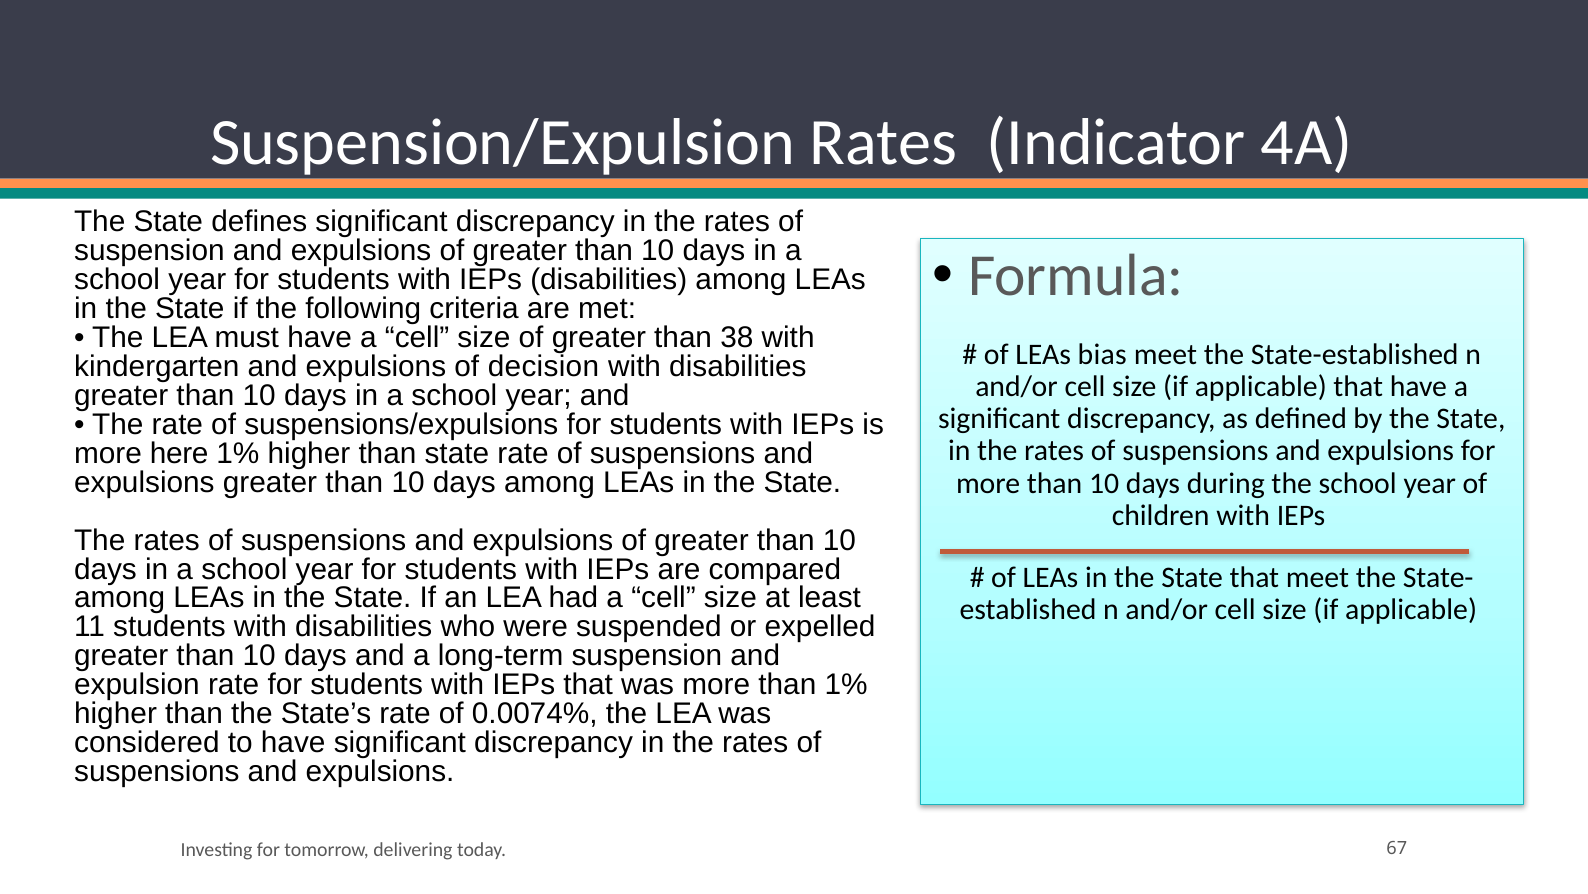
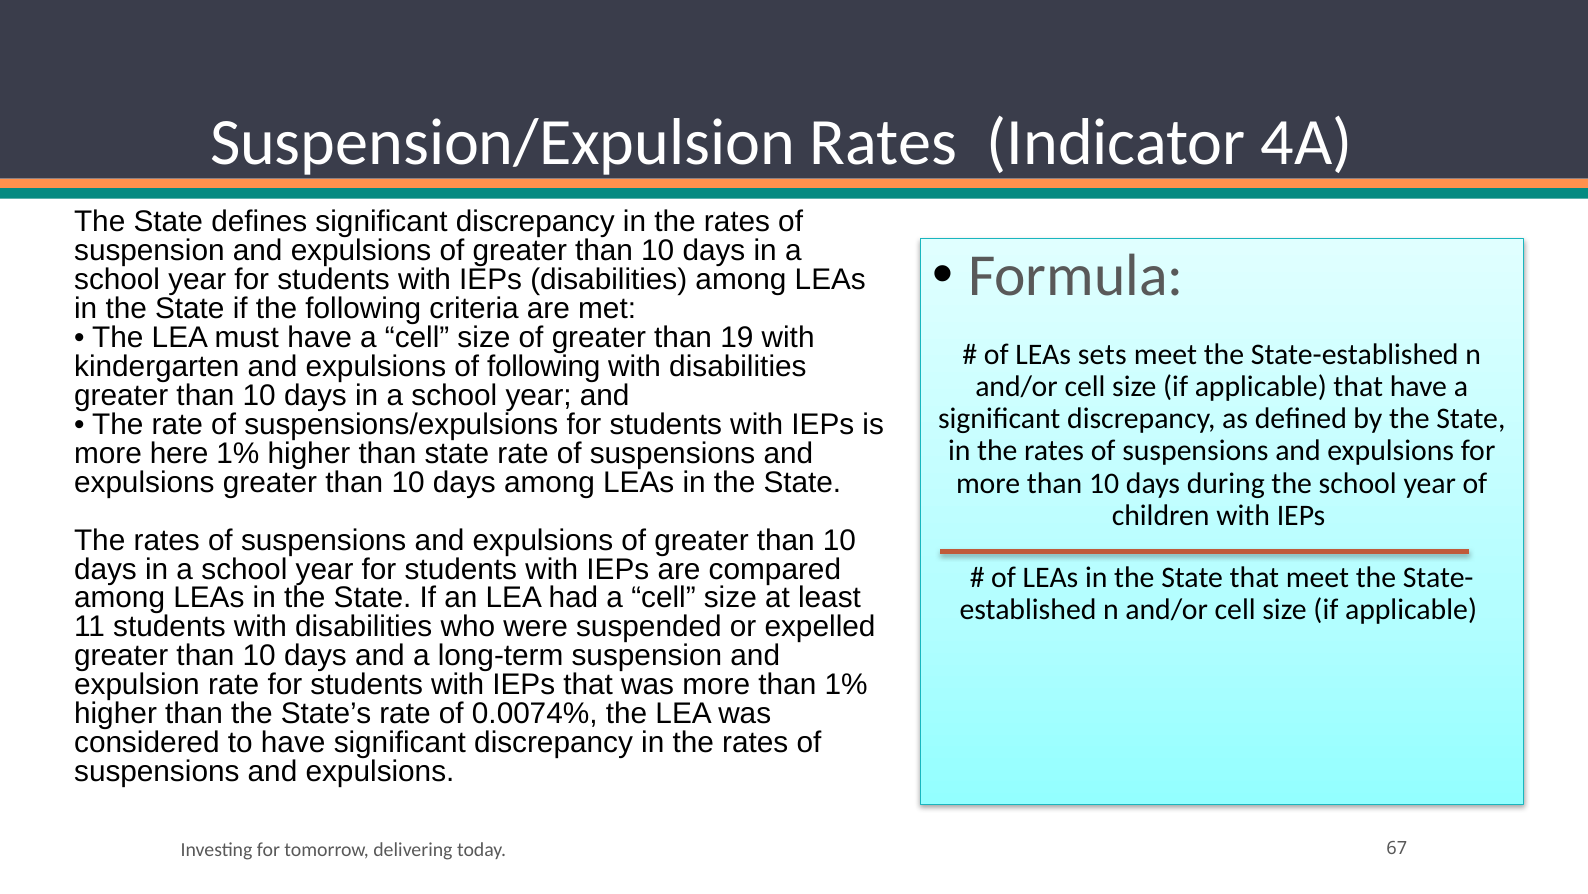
38: 38 -> 19
bias: bias -> sets
of decision: decision -> following
